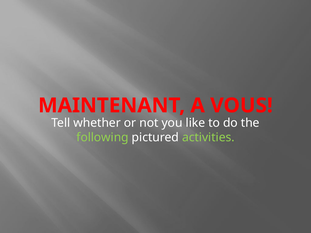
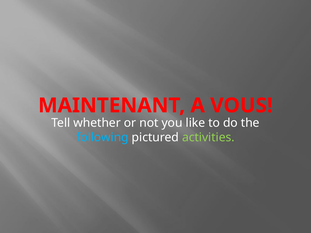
following colour: light green -> light blue
